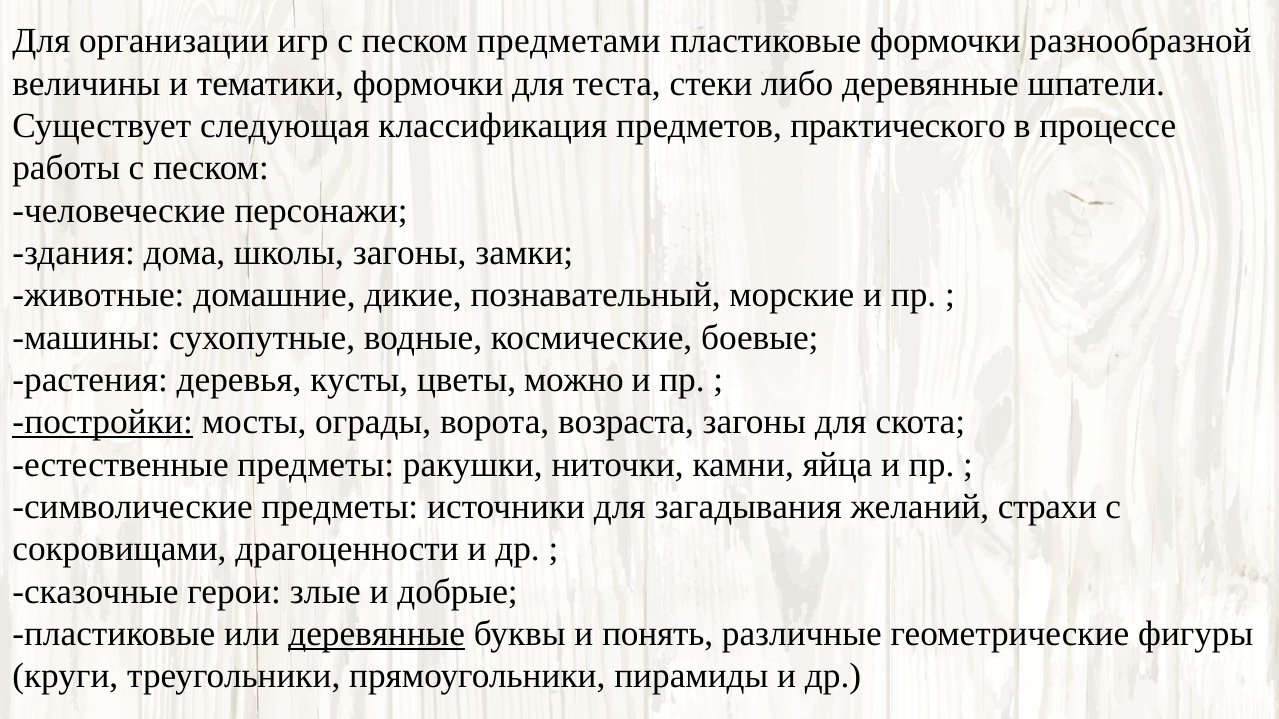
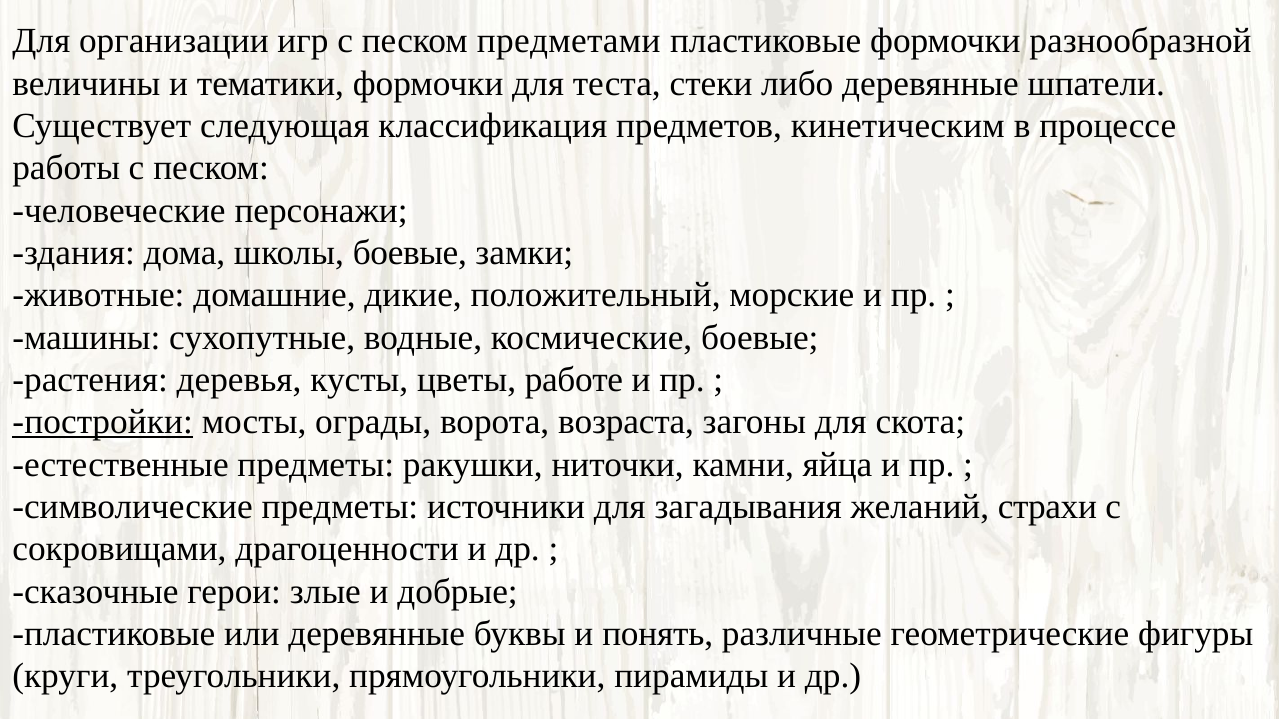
практического: практического -> кинетическим
школы загоны: загоны -> боевые
познавательный: познавательный -> положительный
можно: можно -> работе
деревянные at (377, 634) underline: present -> none
